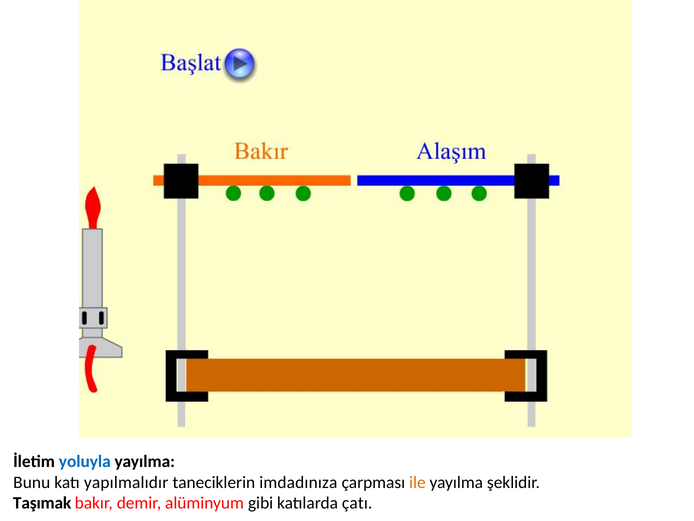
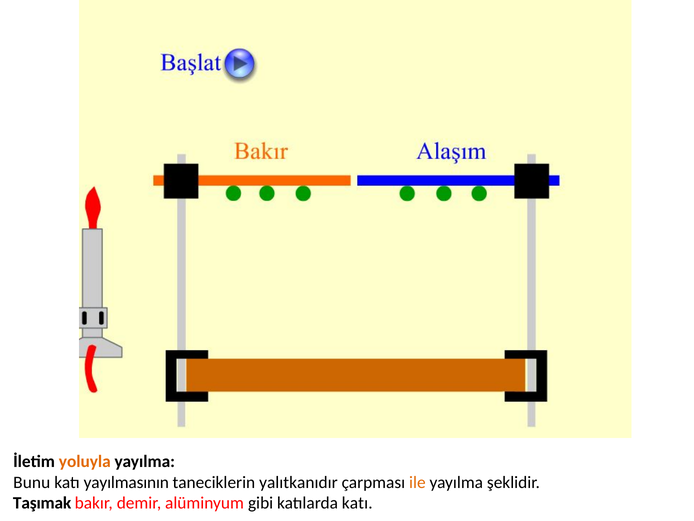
yoluyla colour: blue -> orange
yapılmalıdır: yapılmalıdır -> yayılmasının
imdadınıza: imdadınıza -> yalıtkanıdır
katılarda çatı: çatı -> katı
